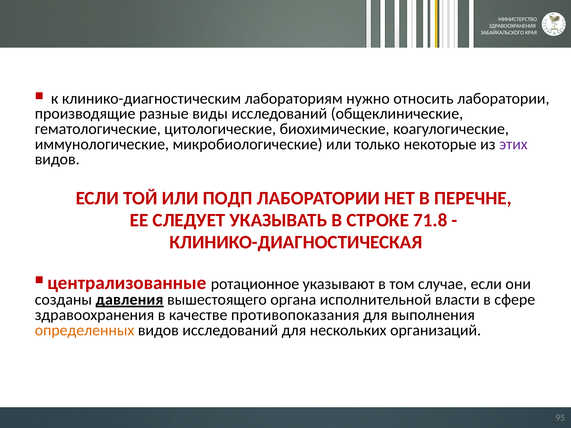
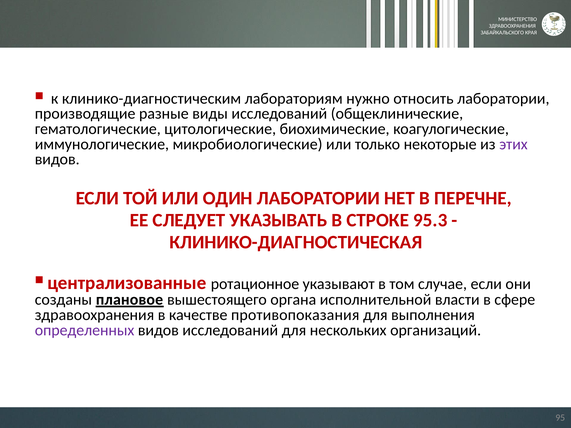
ПОДП: ПОДП -> ОДИН
71.8: 71.8 -> 95.3
давления: давления -> плановое
определенных colour: orange -> purple
